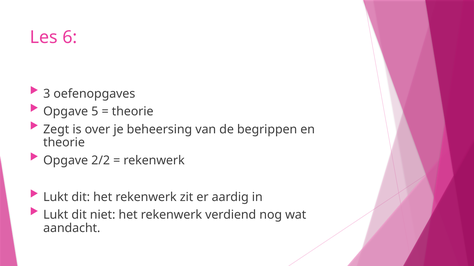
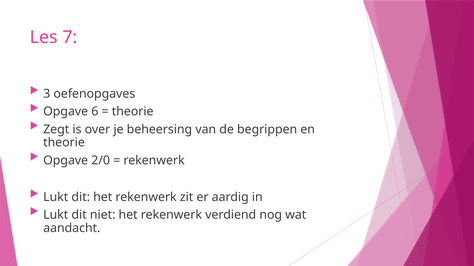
6: 6 -> 7
5: 5 -> 6
2/2: 2/2 -> 2/0
